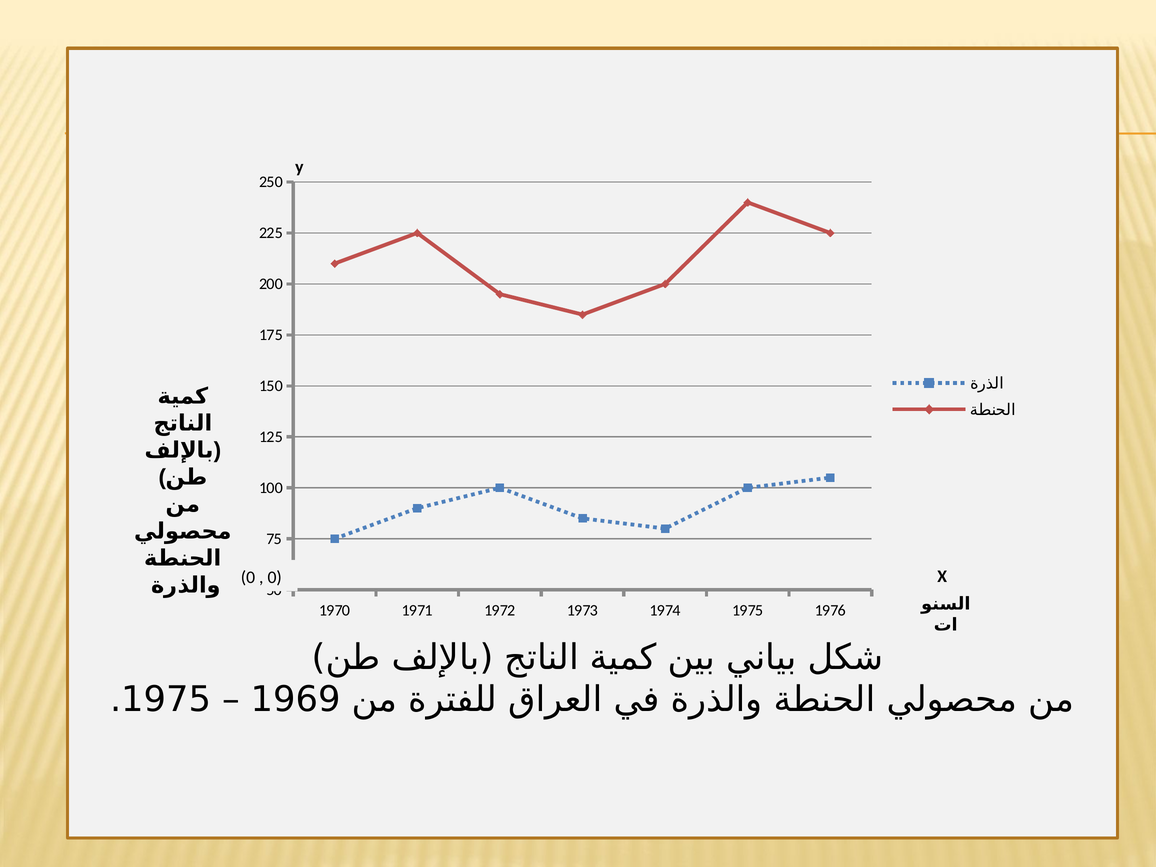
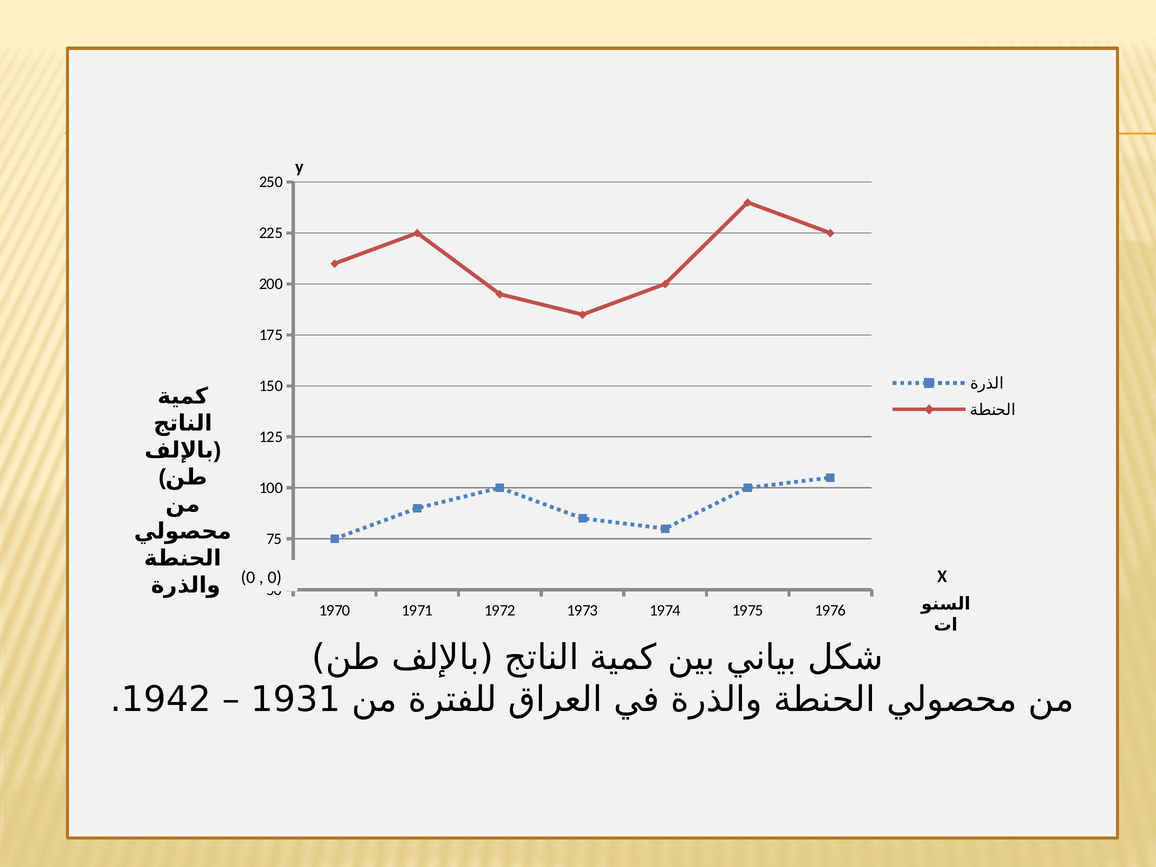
1975 at (166, 700): 1975 -> 1942
1969: 1969 -> 1931
